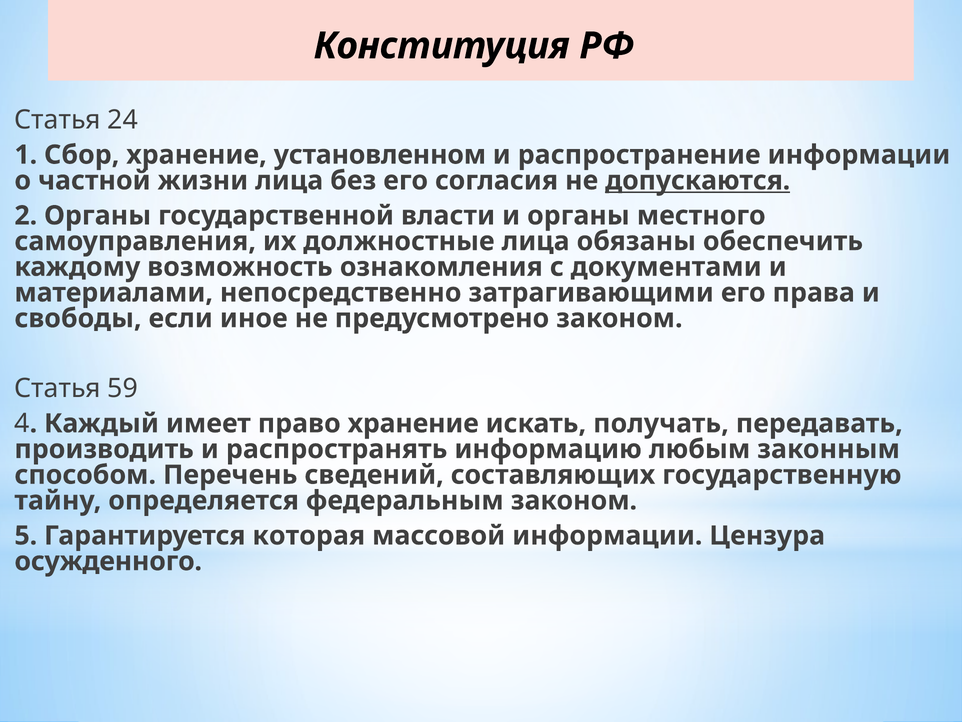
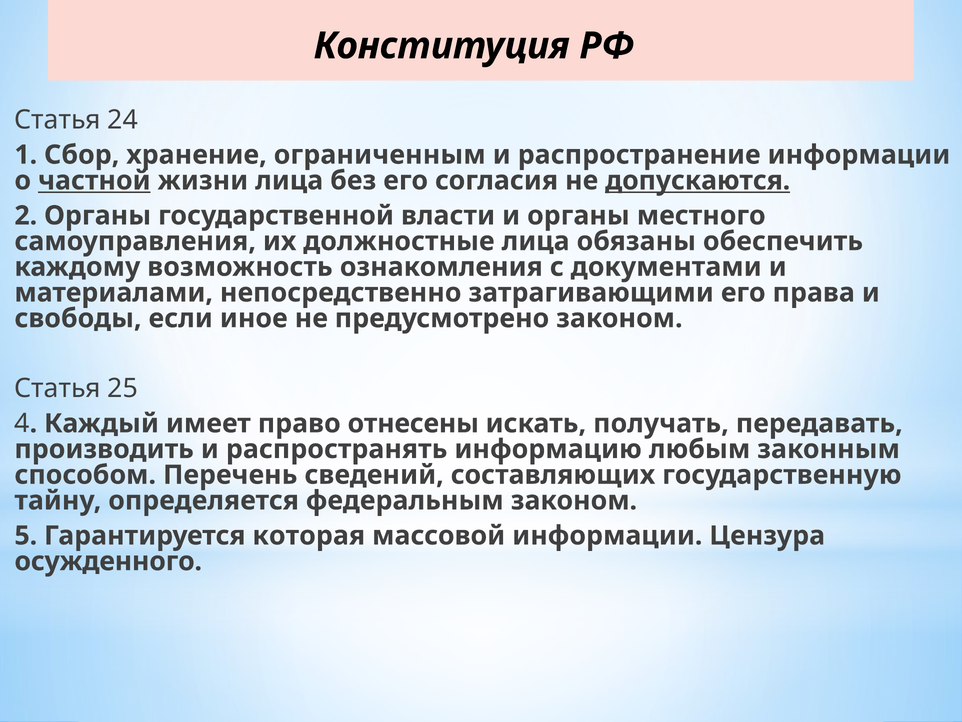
установленном: установленном -> ограниченным
частной underline: none -> present
59: 59 -> 25
право хранение: хранение -> отнесены
